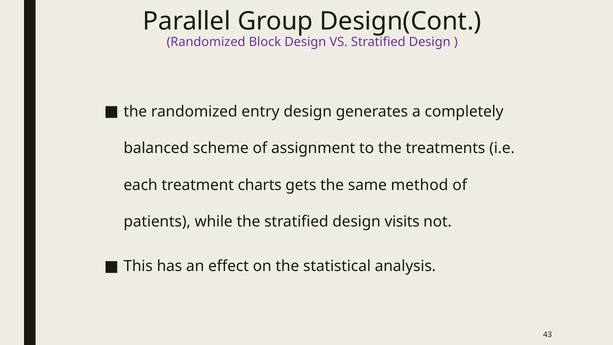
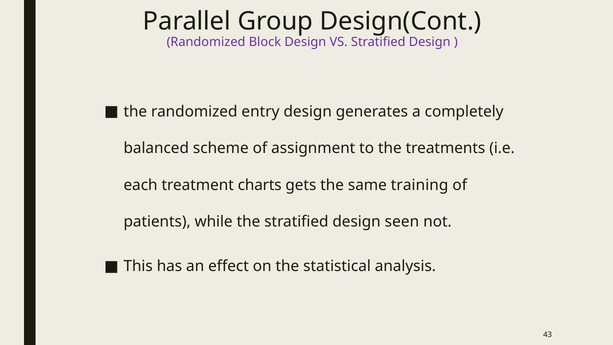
method: method -> training
visits: visits -> seen
